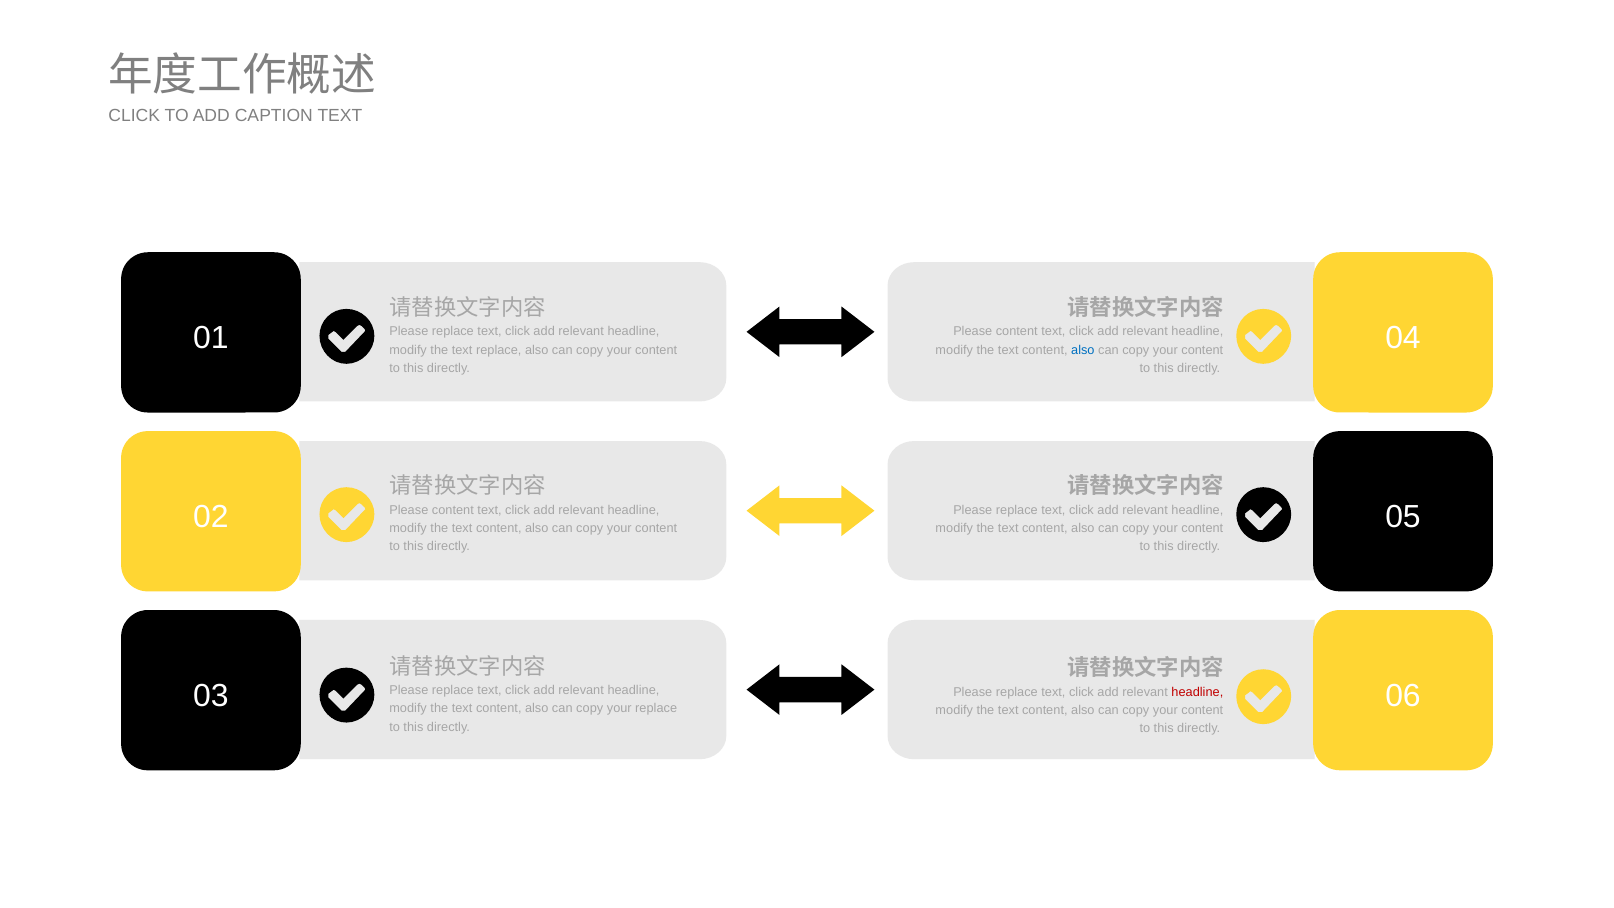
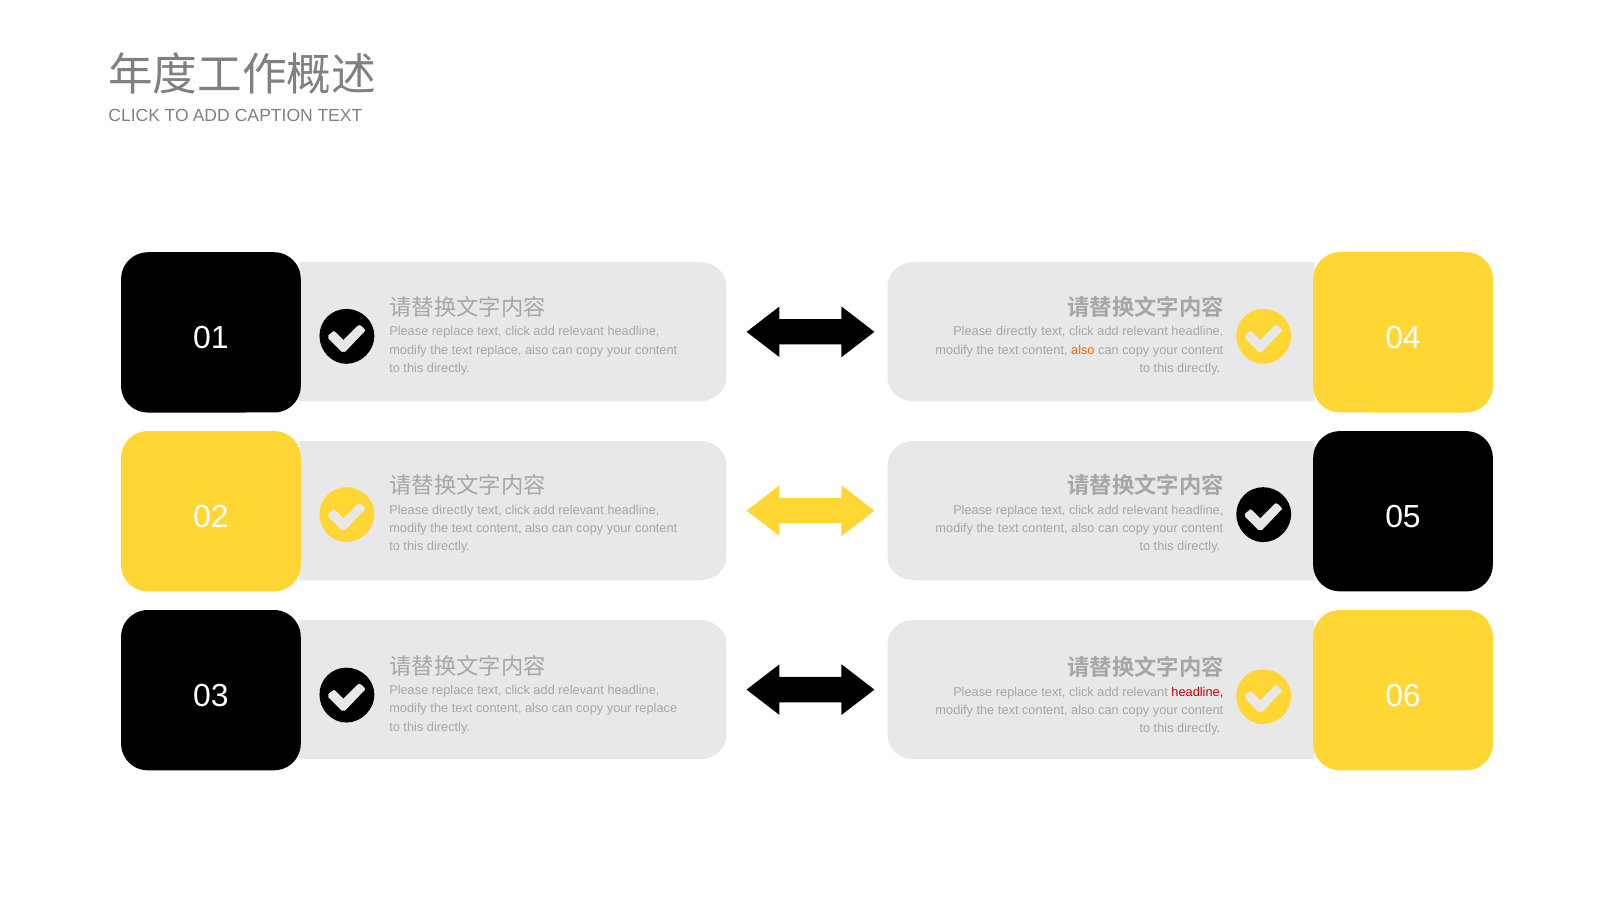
content at (1017, 331): content -> directly
also at (1083, 350) colour: blue -> orange
content at (453, 510): content -> directly
